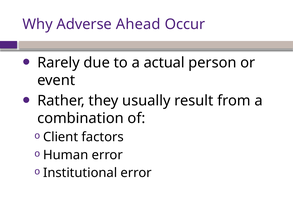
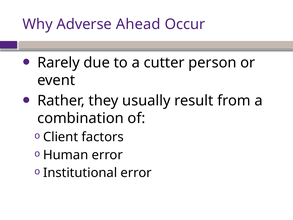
actual: actual -> cutter
